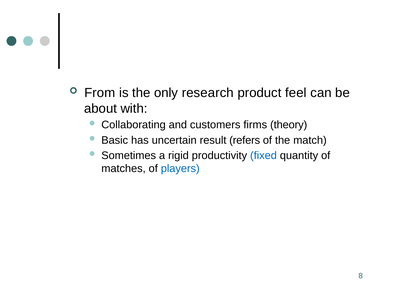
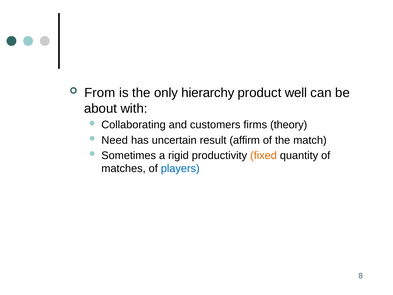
research: research -> hierarchy
feel: feel -> well
Basic: Basic -> Need
refers: refers -> affirm
fixed colour: blue -> orange
